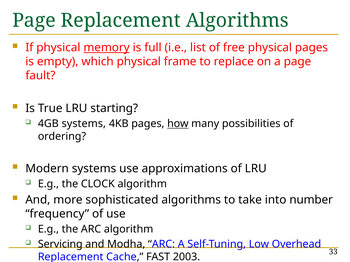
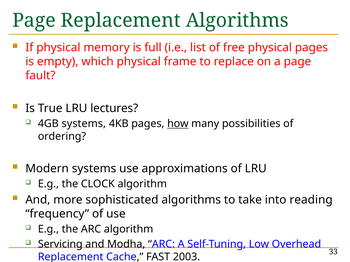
memory underline: present -> none
starting: starting -> lectures
number: number -> reading
